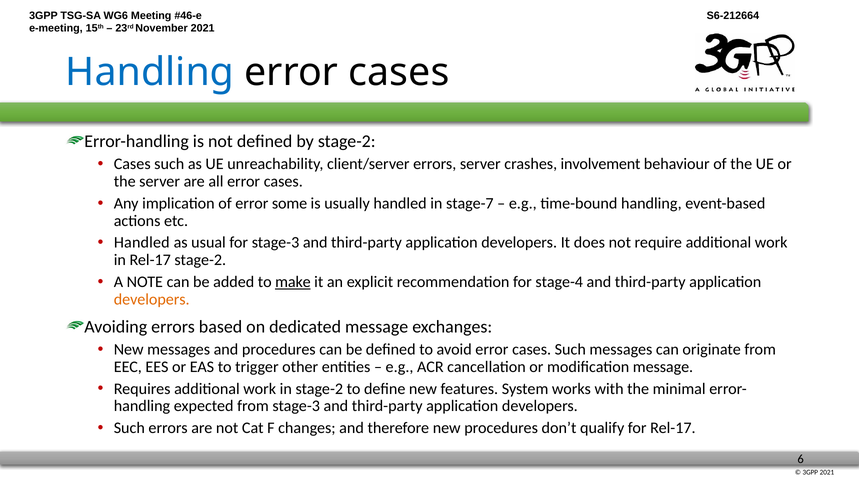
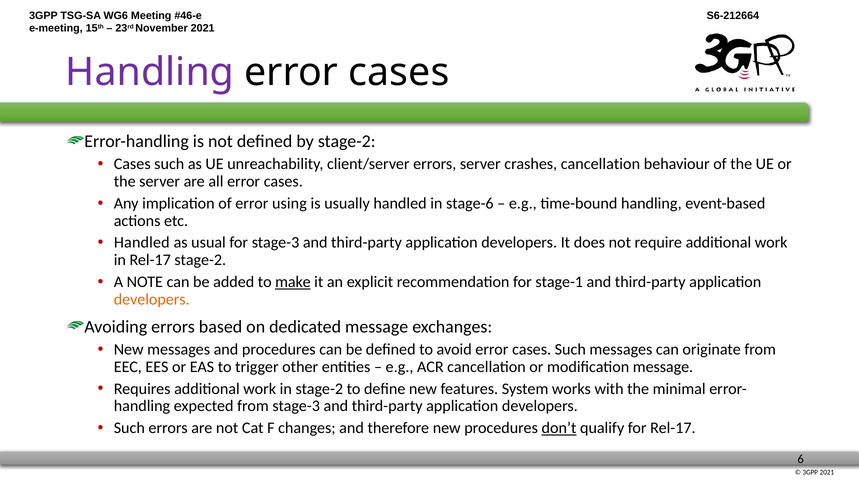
Handling at (150, 72) colour: blue -> purple
crashes involvement: involvement -> cancellation
some: some -> using
stage-7: stage-7 -> stage-6
stage-4: stage-4 -> stage-1
don’t underline: none -> present
